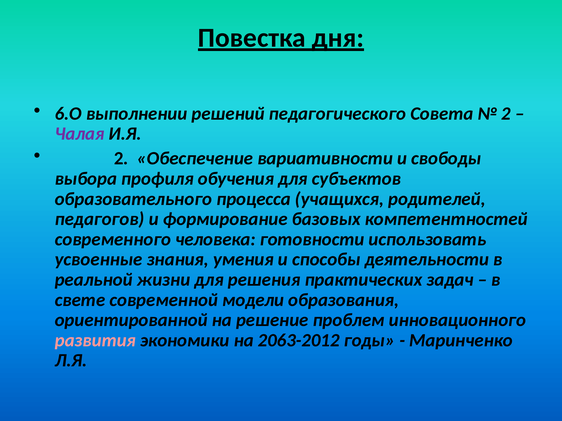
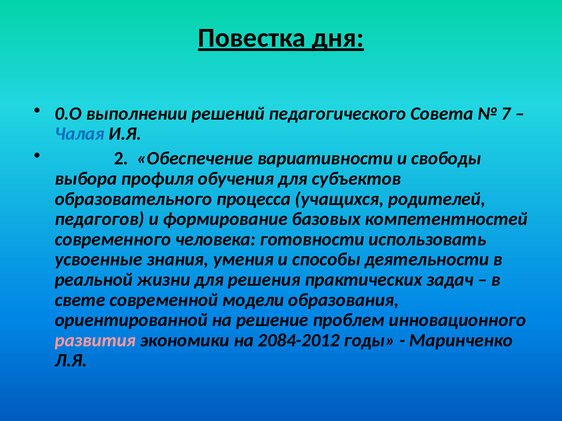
6.О: 6.О -> 0.О
2 at (506, 114): 2 -> 7
Чалая colour: purple -> blue
2063-2012: 2063-2012 -> 2084-2012
